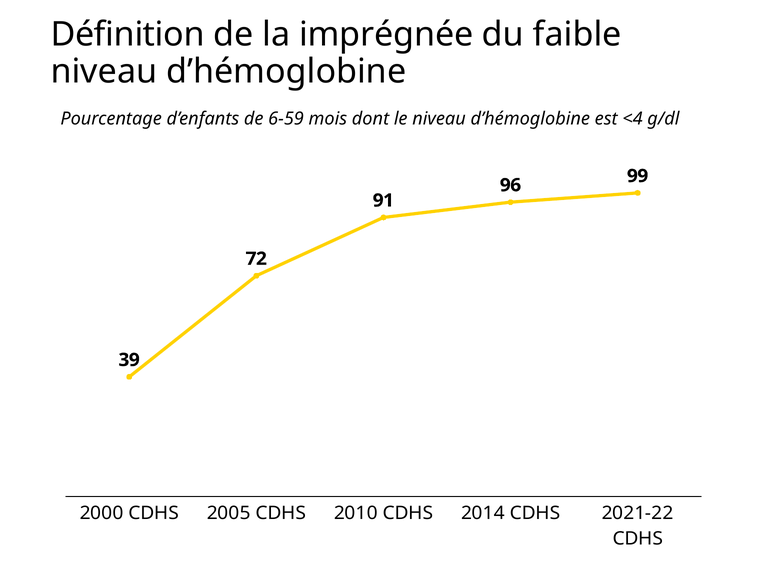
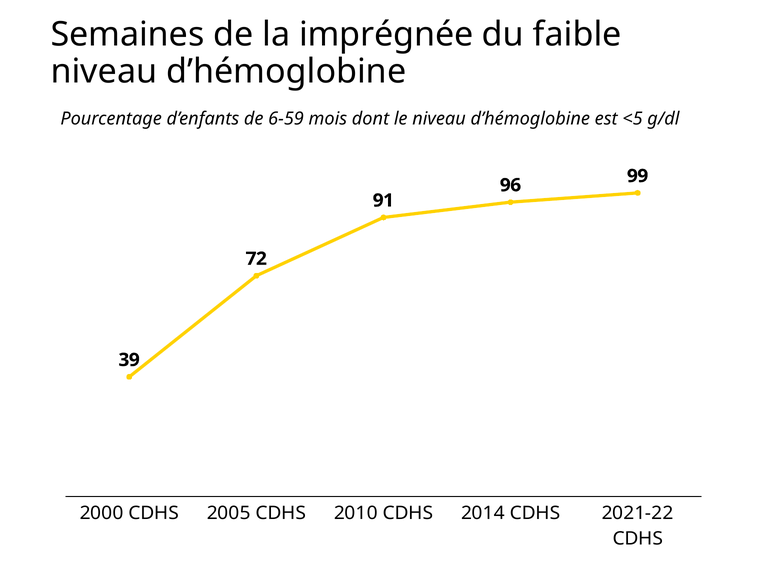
Définition: Définition -> Semaines
<4: <4 -> <5
